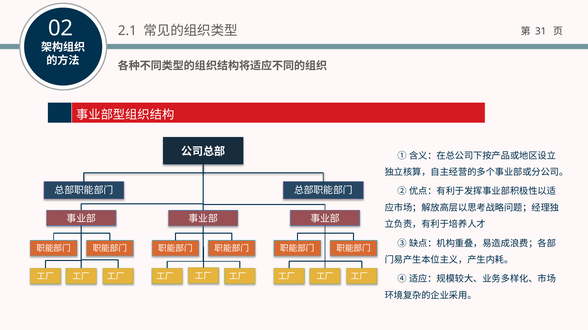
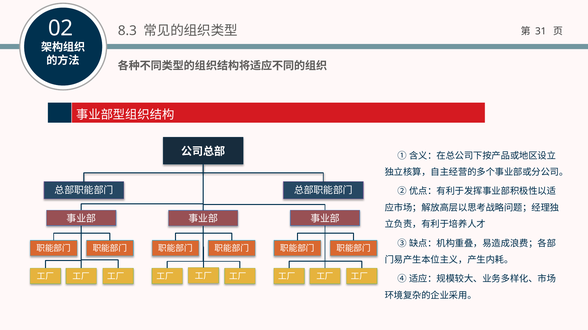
2.1: 2.1 -> 8.3
